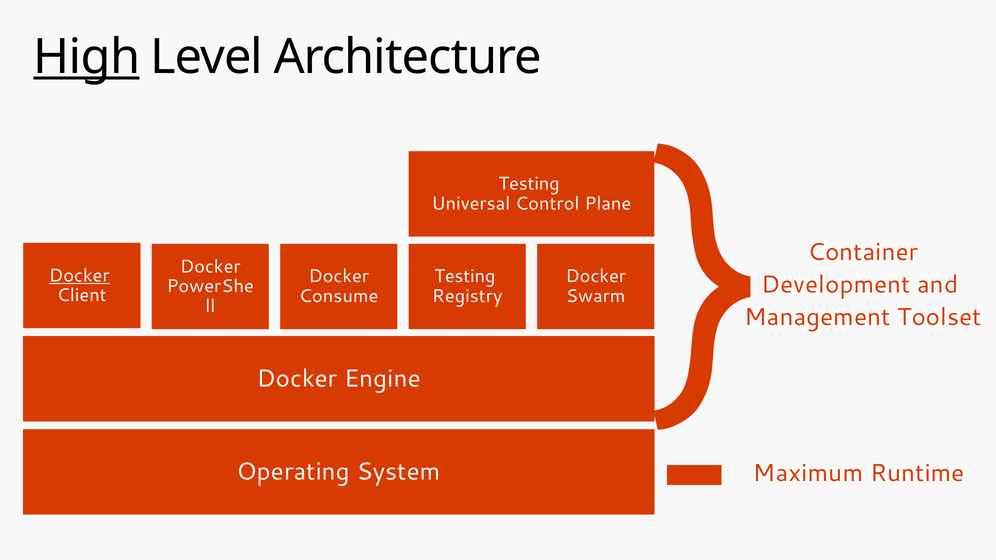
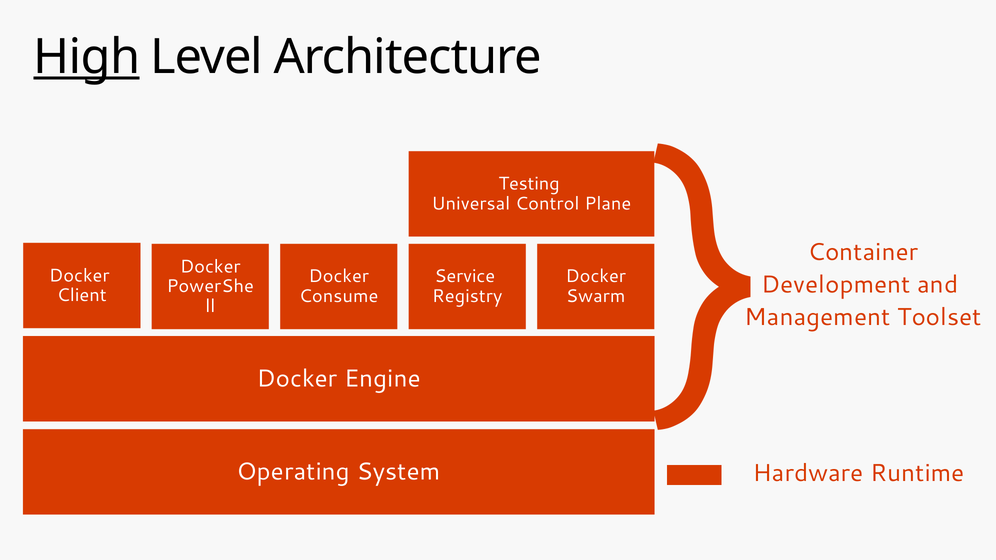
Docker at (79, 276) underline: present -> none
Testing at (465, 277): Testing -> Service
Maximum: Maximum -> Hardware
